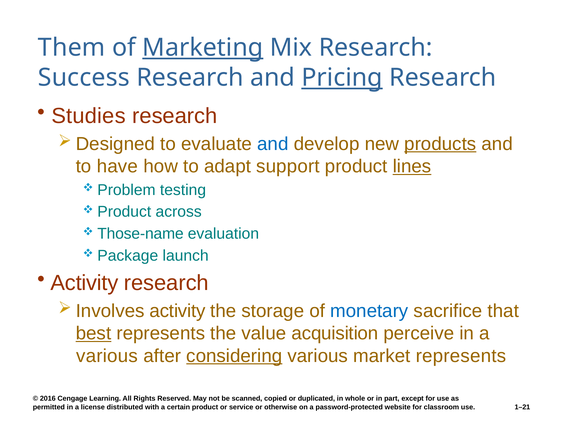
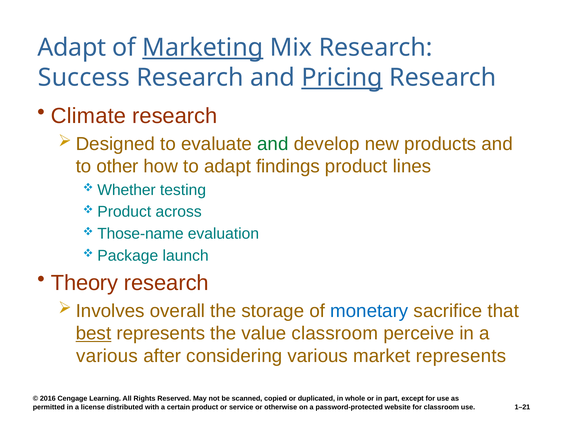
Them at (72, 48): Them -> Adapt
Studies: Studies -> Climate
and at (273, 144) colour: blue -> green
products underline: present -> none
have: have -> other
support: support -> findings
lines underline: present -> none
Problem: Problem -> Whether
Activity at (84, 283): Activity -> Theory
activity at (178, 311): activity -> overall
value acquisition: acquisition -> classroom
considering underline: present -> none
